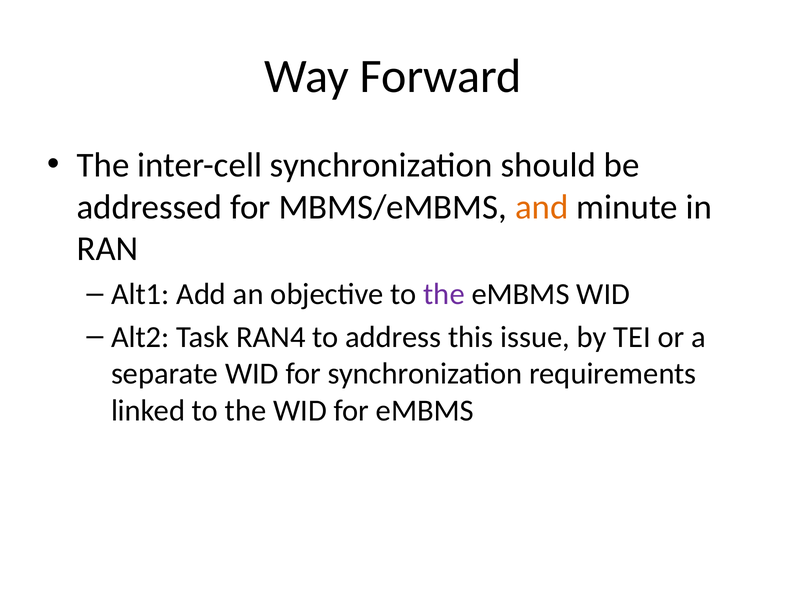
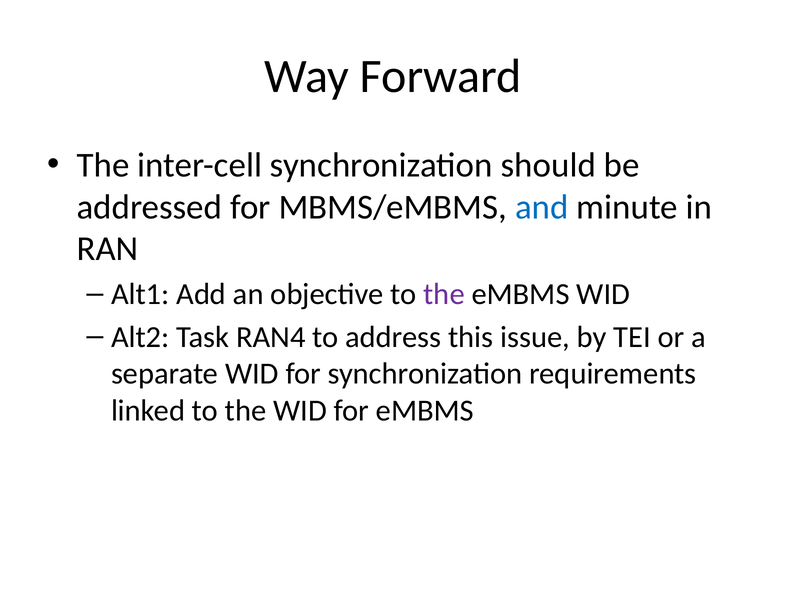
and colour: orange -> blue
